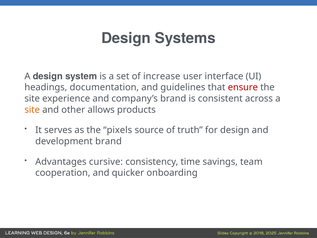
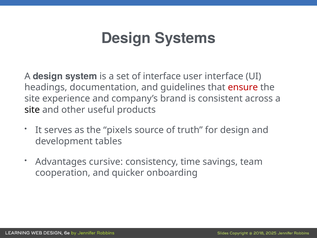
of increase: increase -> interface
site at (32, 110) colour: orange -> black
allows: allows -> useful
development brand: brand -> tables
